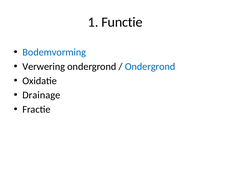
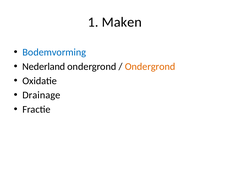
Functie: Functie -> Maken
Verwering: Verwering -> Nederland
Ondergrond at (150, 67) colour: blue -> orange
